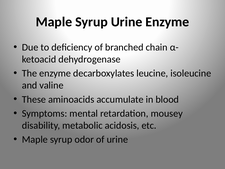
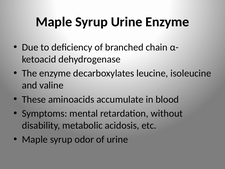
mousey: mousey -> without
